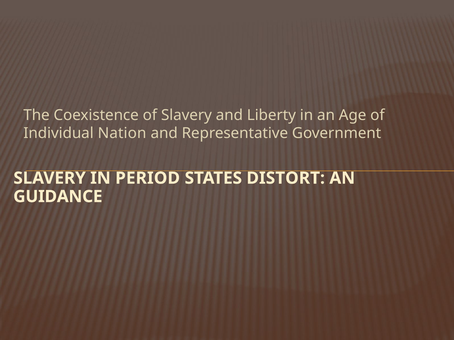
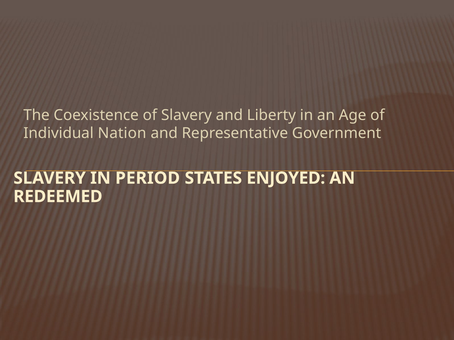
DISTORT: DISTORT -> ENJOYED
GUIDANCE: GUIDANCE -> REDEEMED
